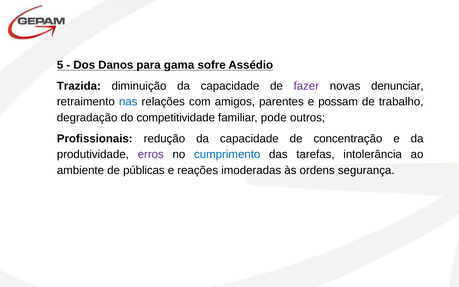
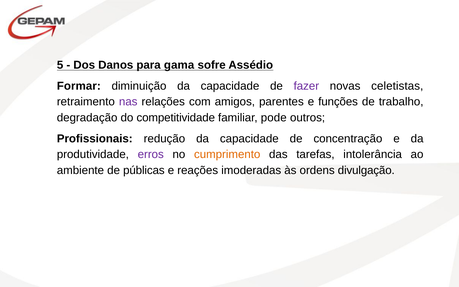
Trazida: Trazida -> Formar
denunciar: denunciar -> celetistas
nas colour: blue -> purple
possam: possam -> funções
cumprimento colour: blue -> orange
segurança: segurança -> divulgação
